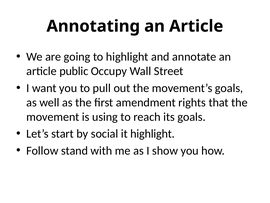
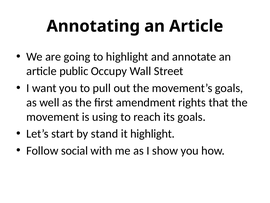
social: social -> stand
stand: stand -> social
